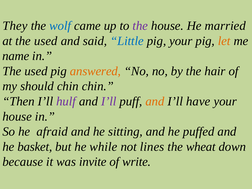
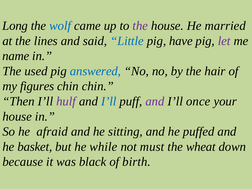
They: They -> Long
at the used: used -> lines
pig your: your -> have
let colour: orange -> purple
answered colour: orange -> blue
should: should -> figures
I’ll at (109, 101) colour: purple -> blue
and at (155, 101) colour: orange -> purple
have: have -> once
lines: lines -> must
invite: invite -> black
write: write -> birth
